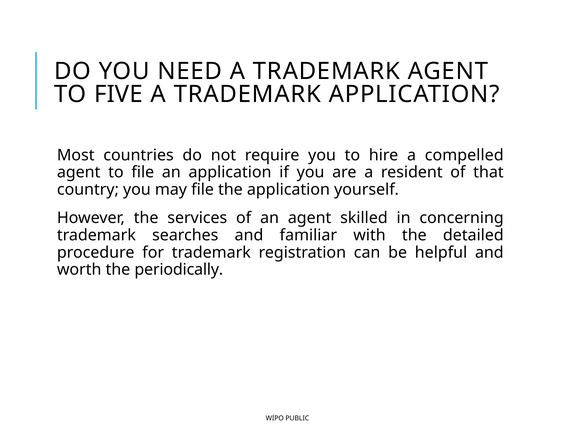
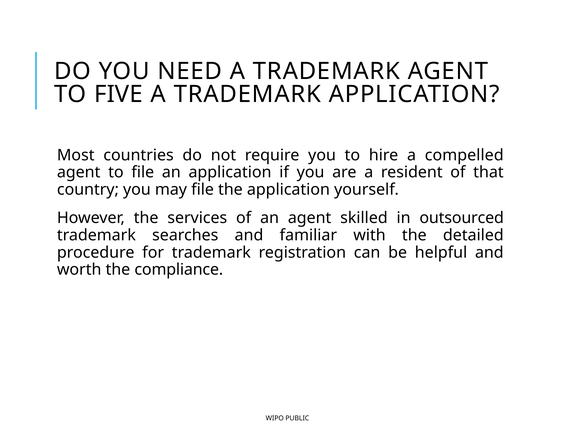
concerning: concerning -> outsourced
periodically: periodically -> compliance
